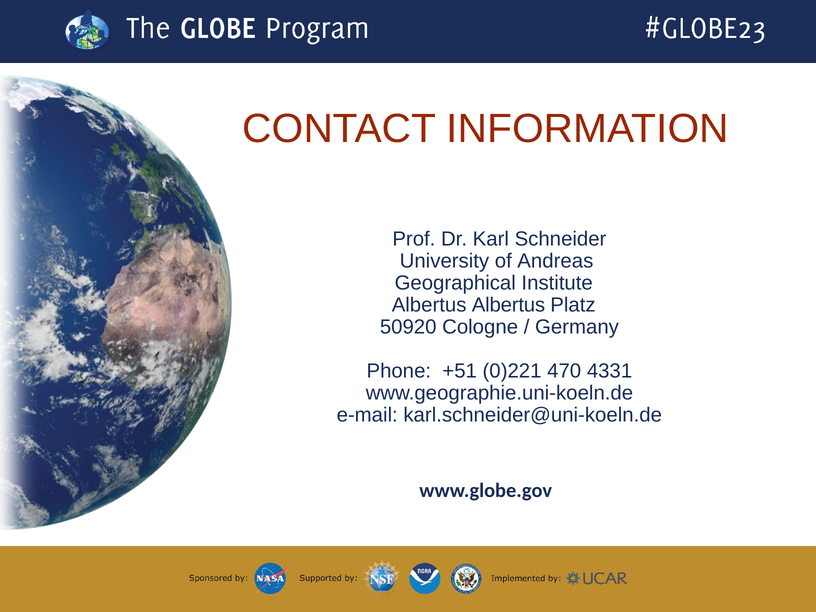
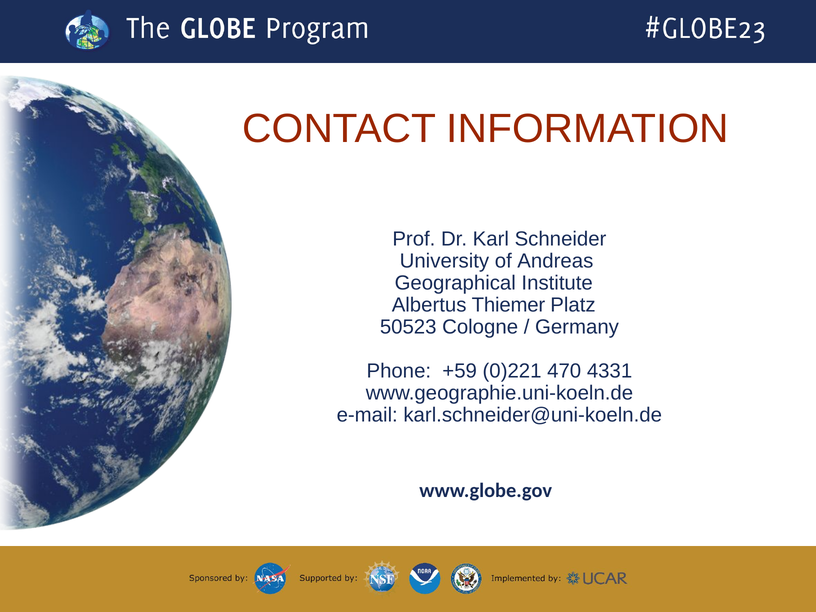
Albertus Albertus: Albertus -> Thiemer
50920: 50920 -> 50523
+51: +51 -> +59
